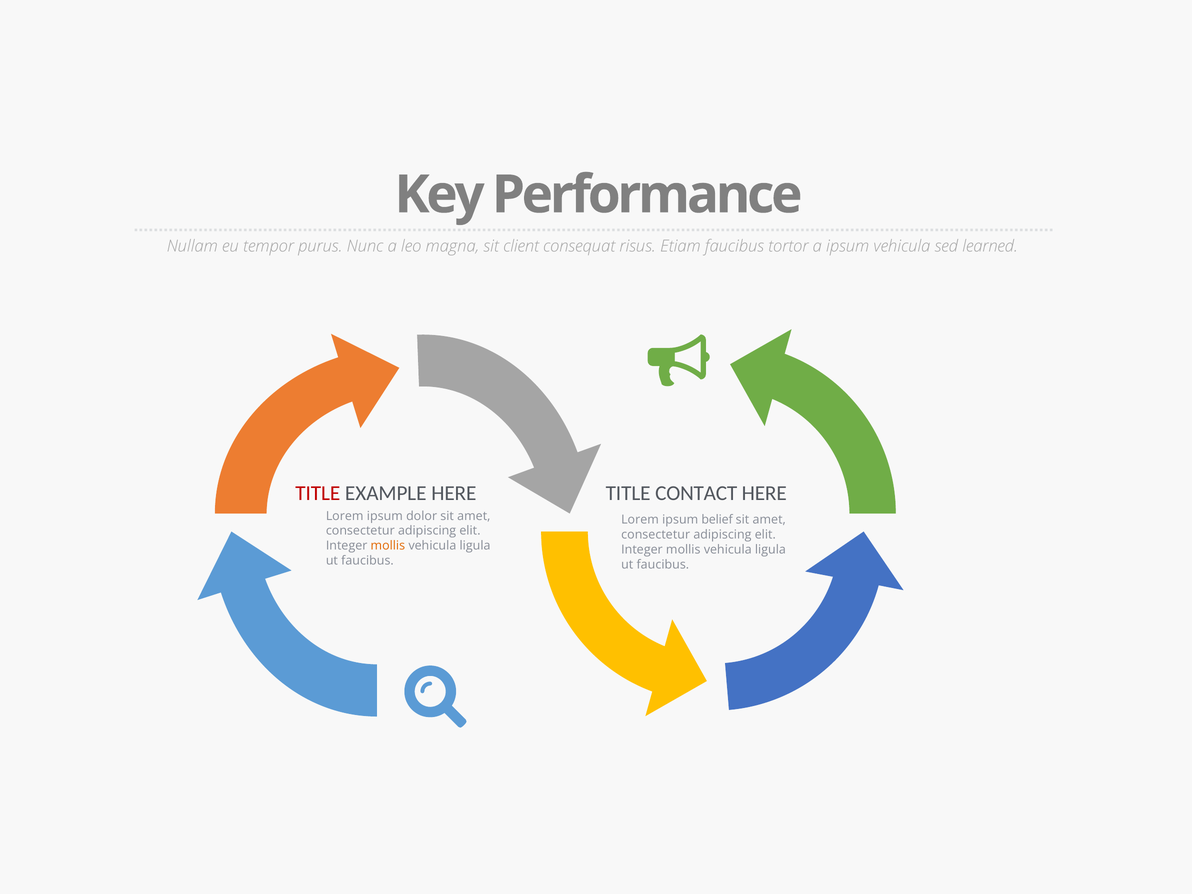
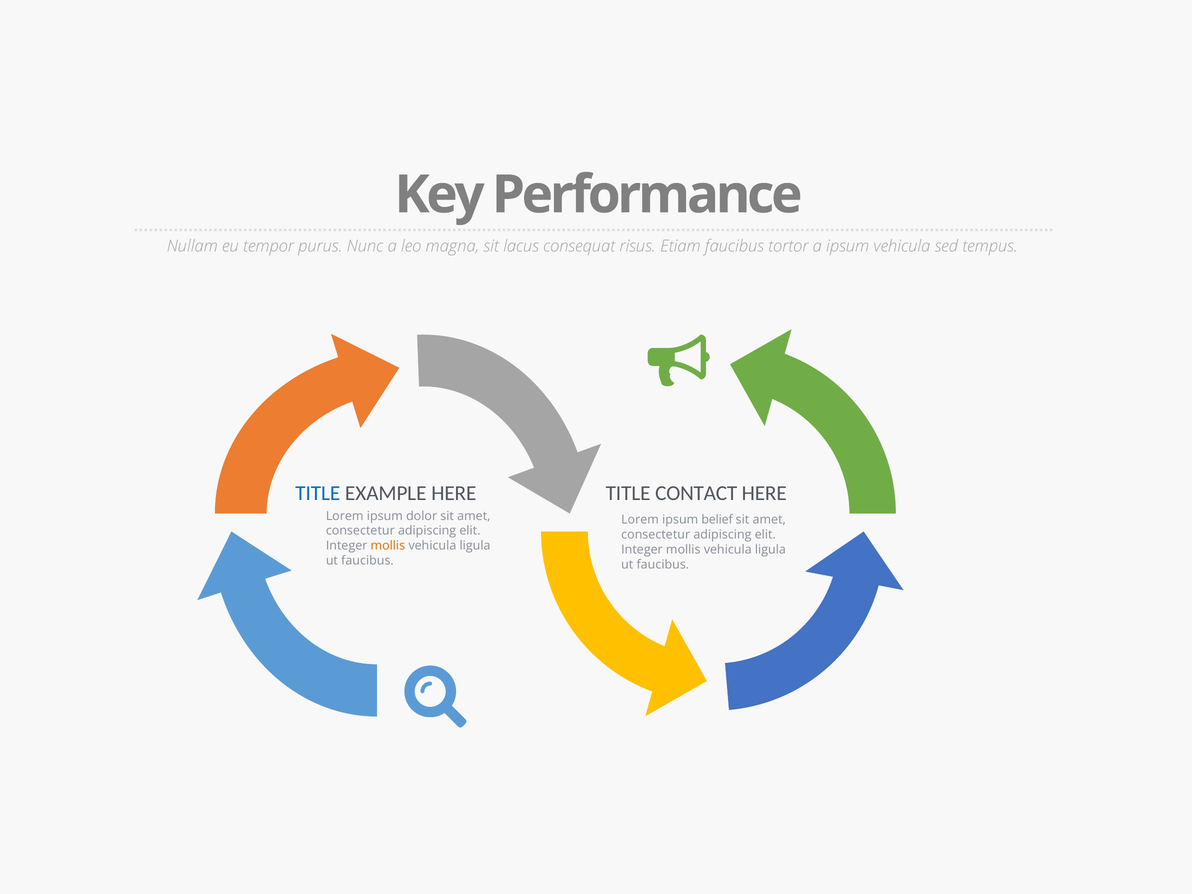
client: client -> lacus
learned: learned -> tempus
TITLE at (318, 493) colour: red -> blue
